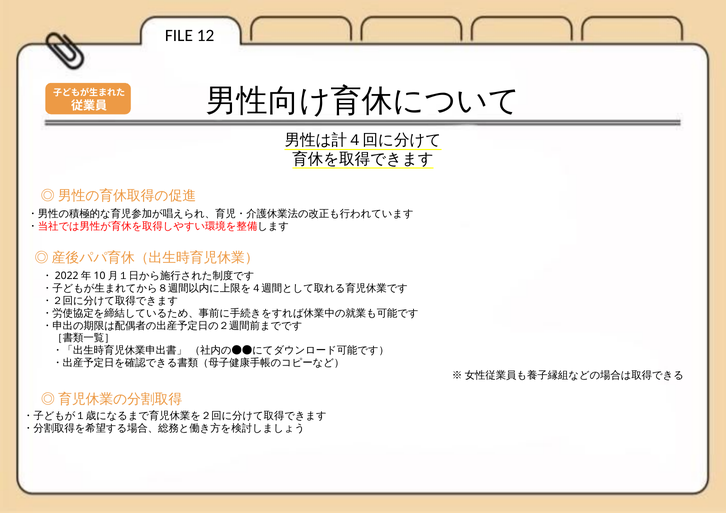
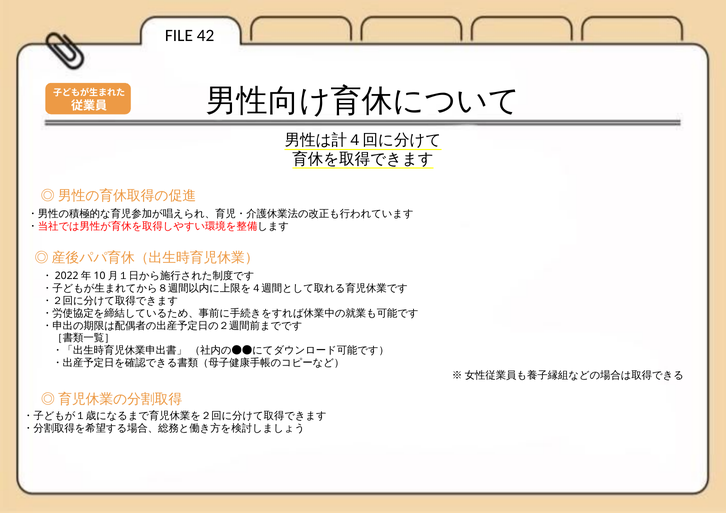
12: 12 -> 42
